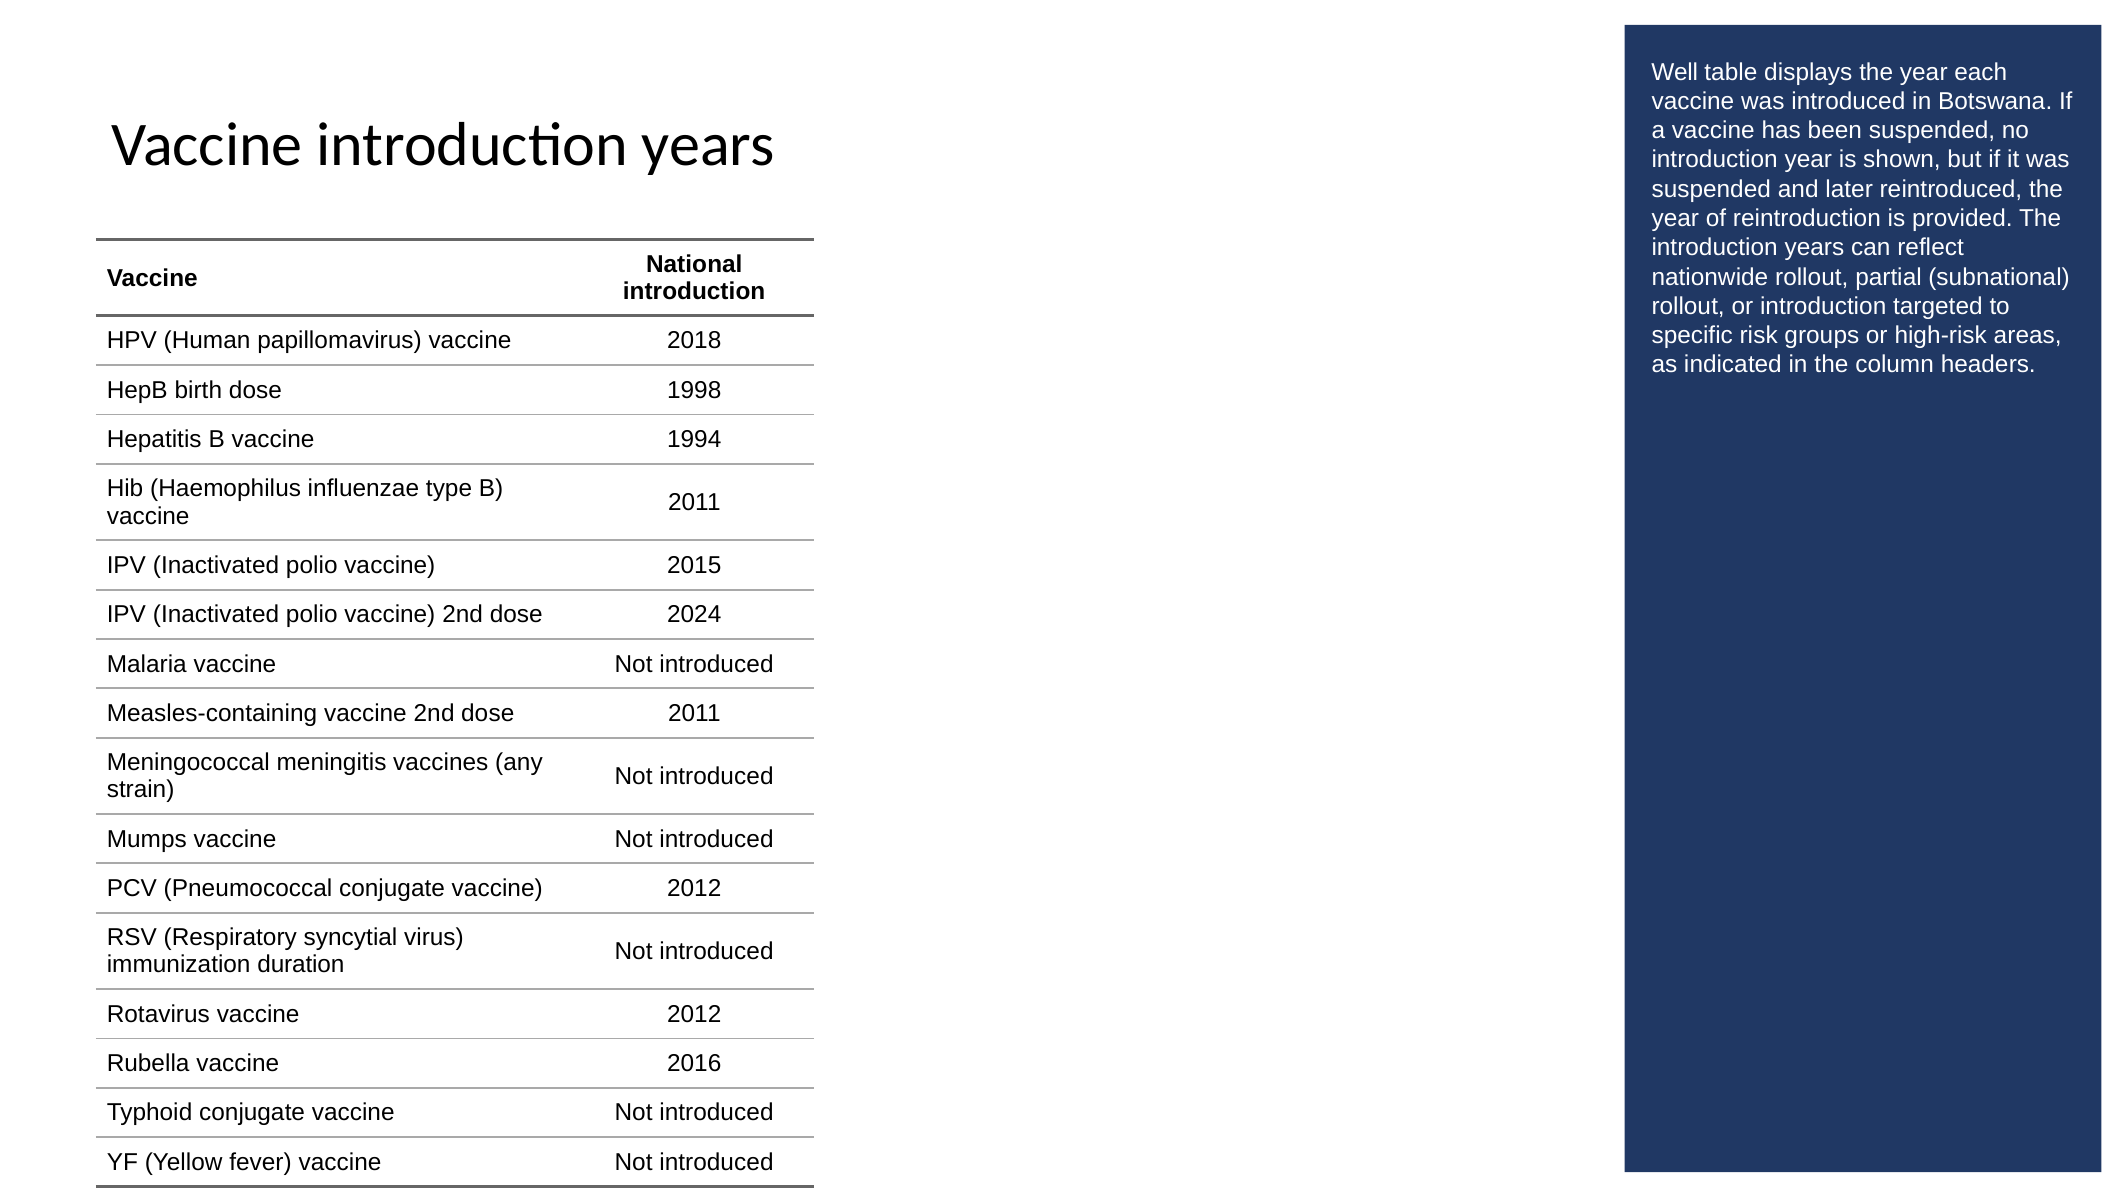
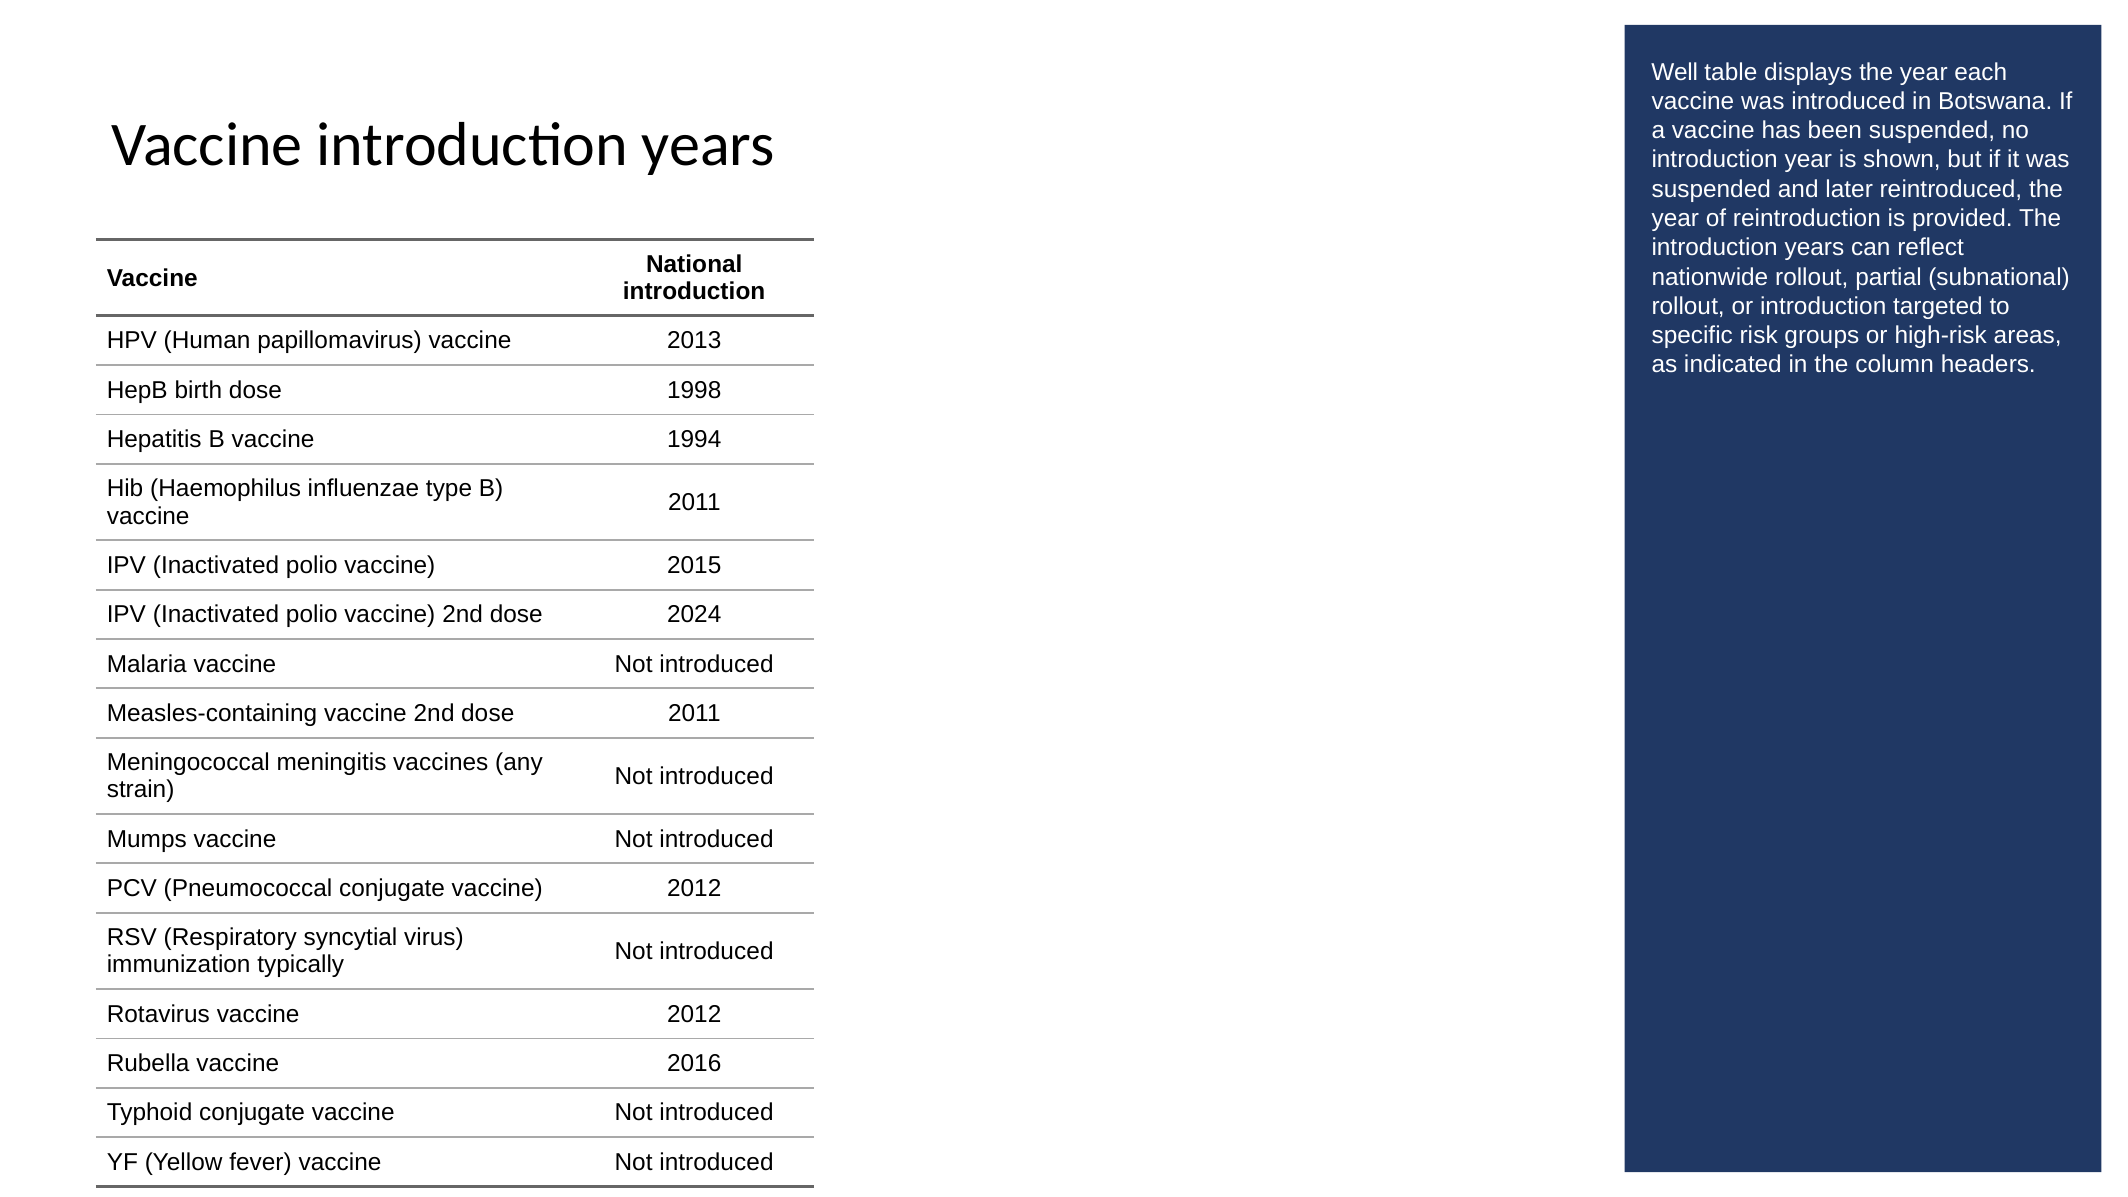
2018: 2018 -> 2013
duration: duration -> typically
